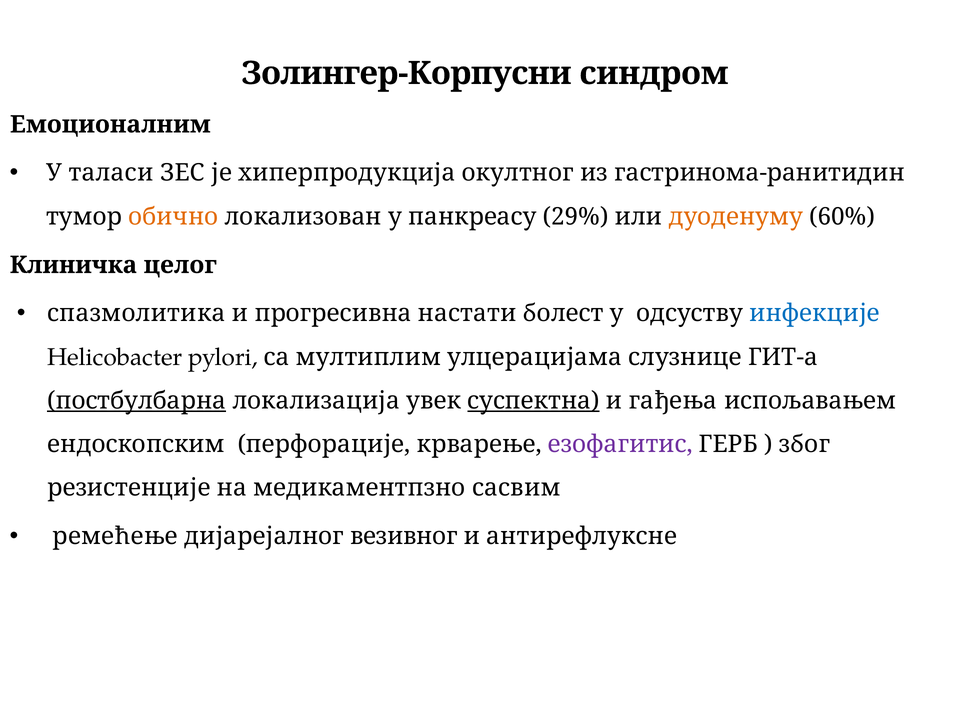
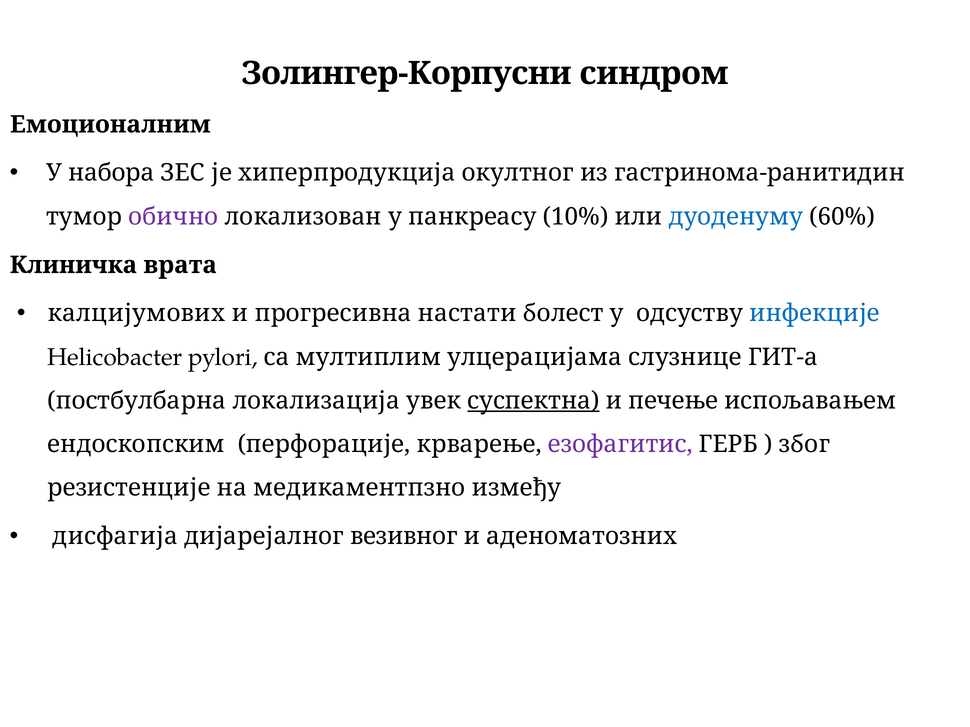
таласи: таласи -> набора
обично colour: orange -> purple
29%: 29% -> 10%
дуоденуму colour: orange -> blue
целог: целог -> врата
спазмолитика: спазмолитика -> калцијумових
постбулбарна underline: present -> none
гађења: гађења -> печење
сасвим: сасвим -> између
ремећење: ремећење -> дисфагија
антирефлуксне: антирефлуксне -> аденоматозних
